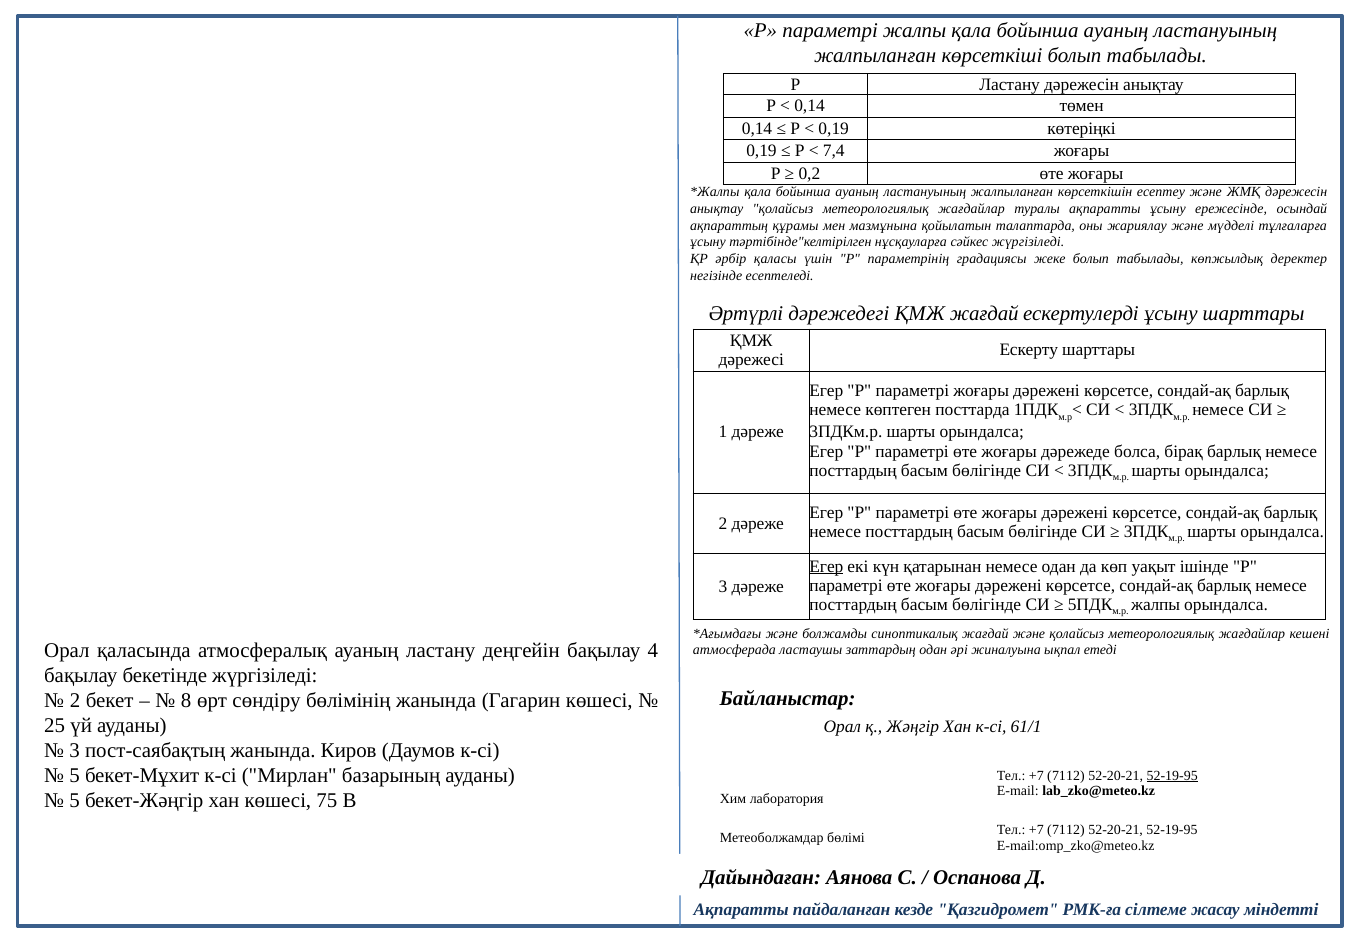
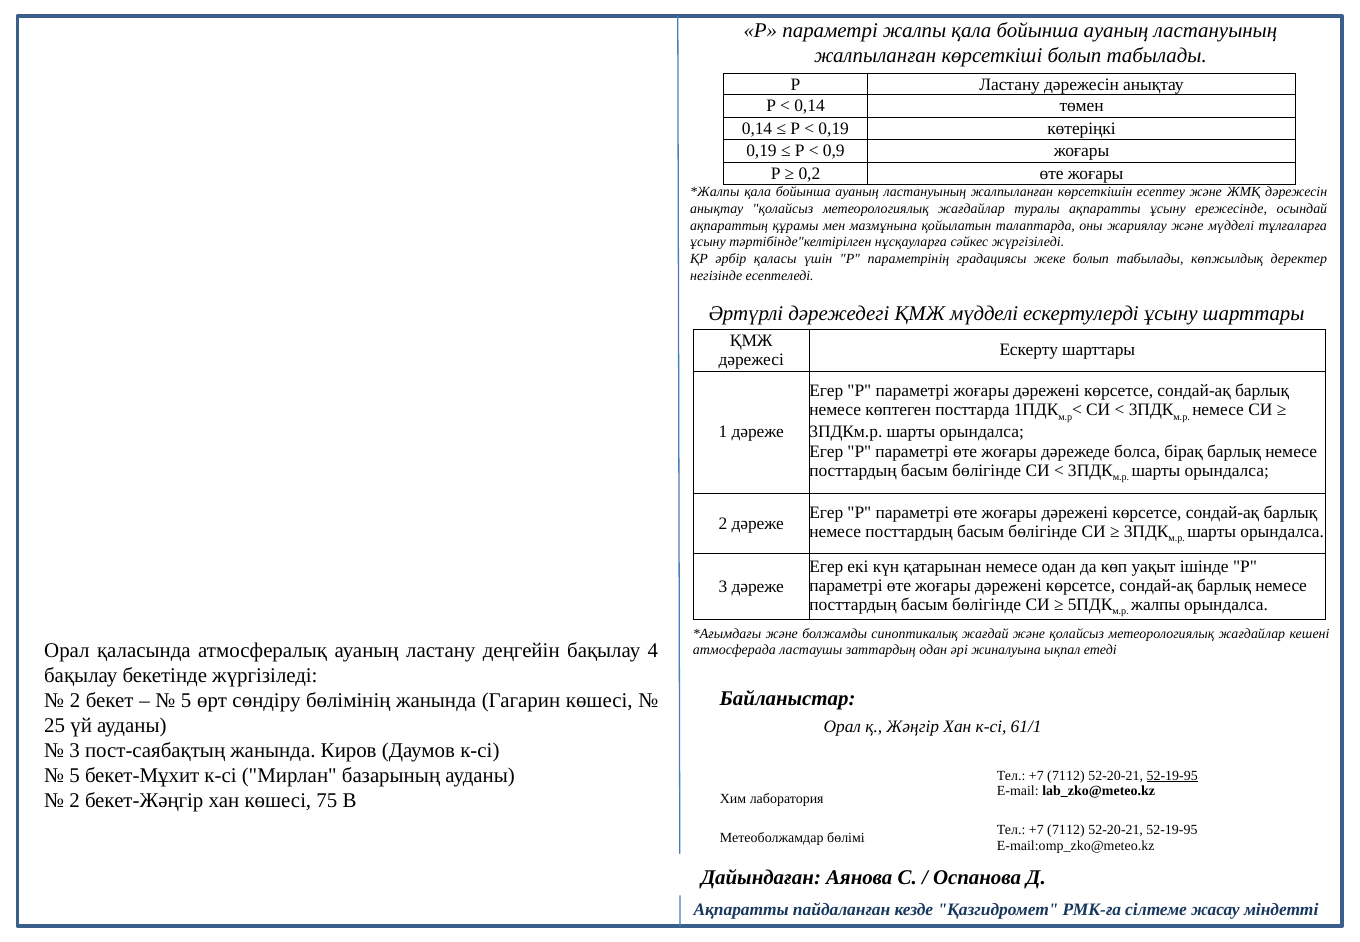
7,4: 7,4 -> 0,9
ҚМЖ жағдай: жағдай -> мүдделі
Егер at (826, 566) underline: present -> none
8 at (186, 700): 8 -> 5
5 at (75, 801): 5 -> 2
